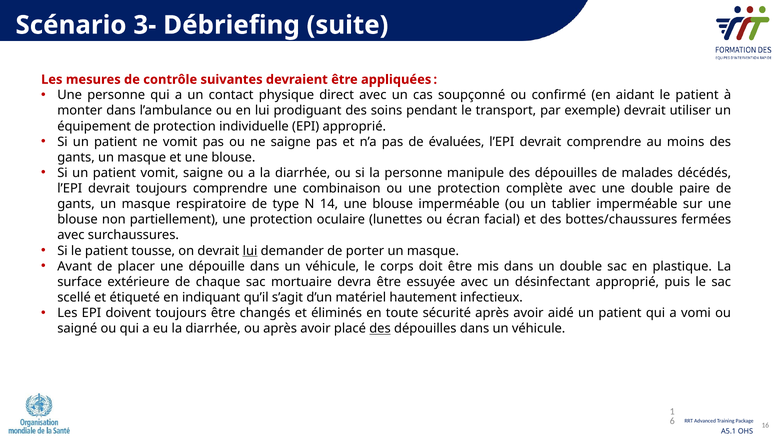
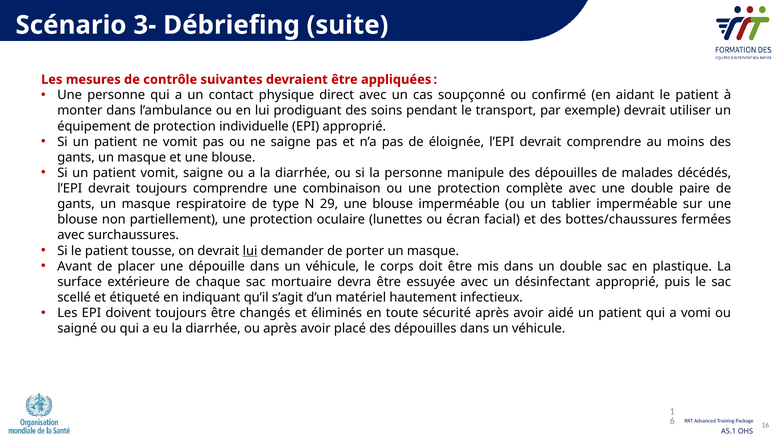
évaluées: évaluées -> éloignée
14: 14 -> 29
des at (380, 328) underline: present -> none
